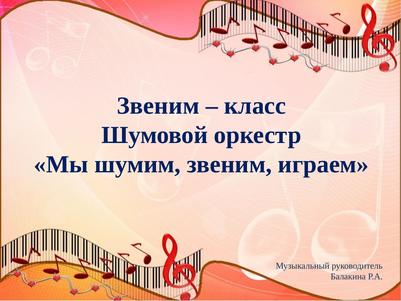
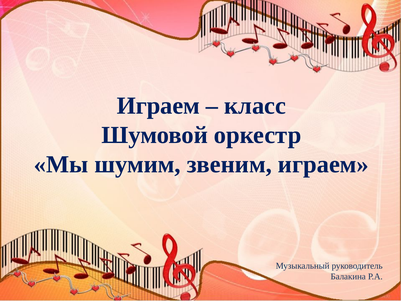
Звеним at (158, 106): Звеним -> Играем
